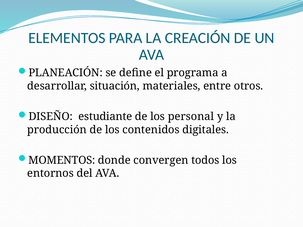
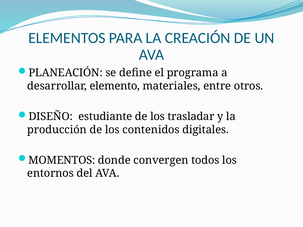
situación: situación -> elemento
personal: personal -> trasladar
